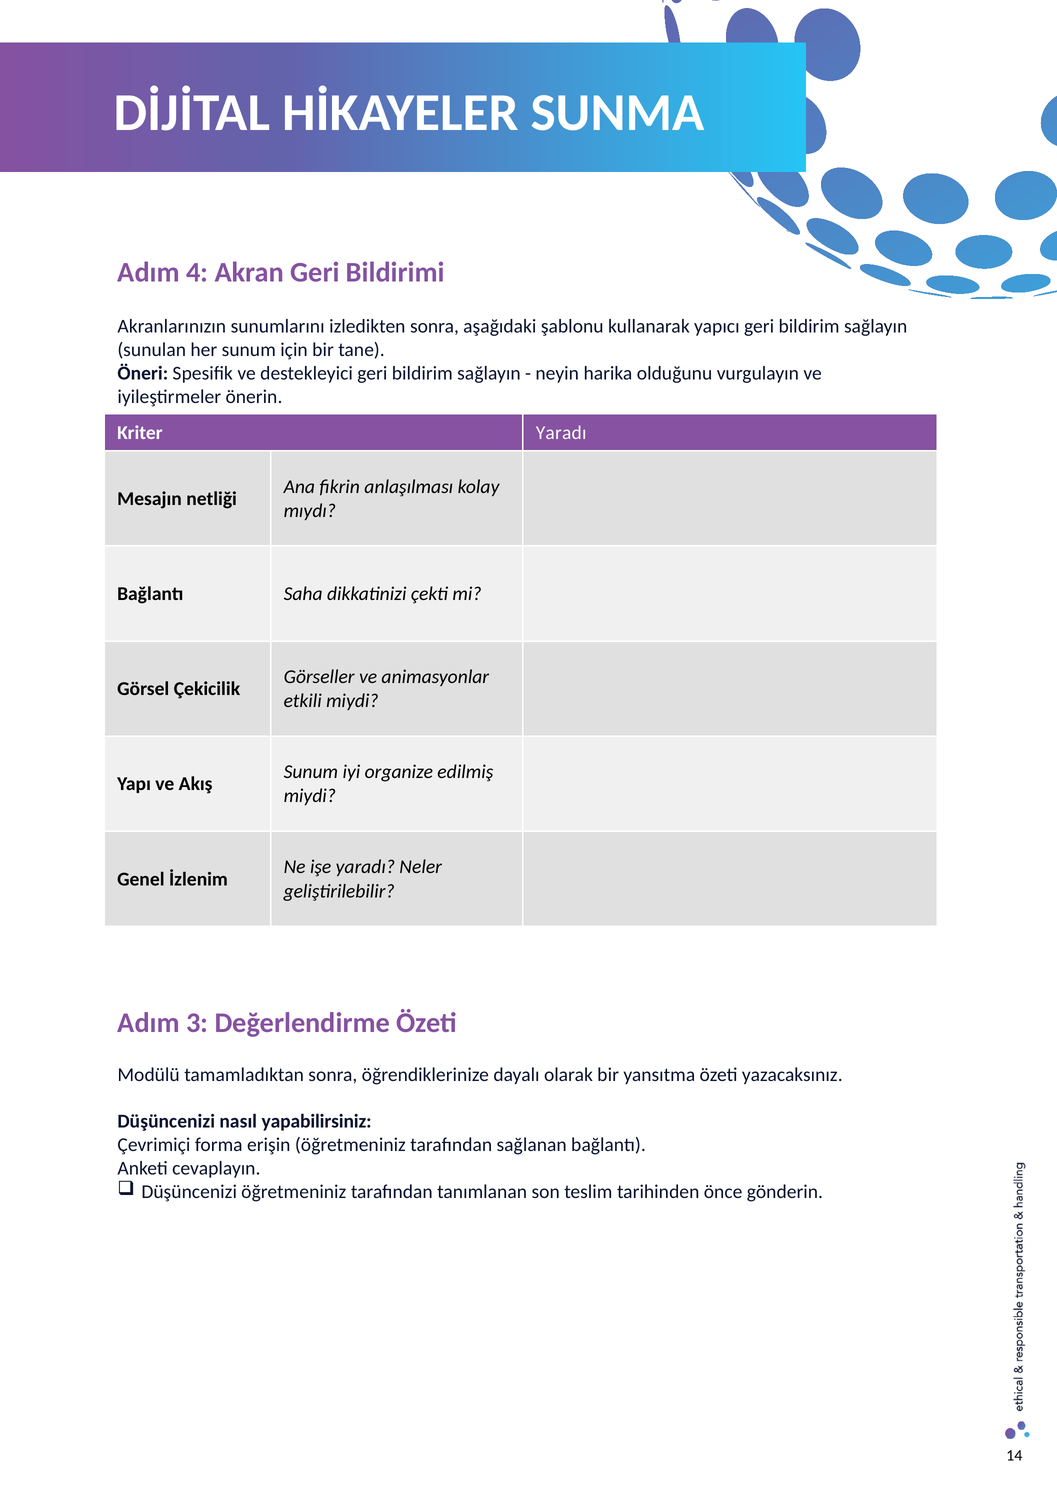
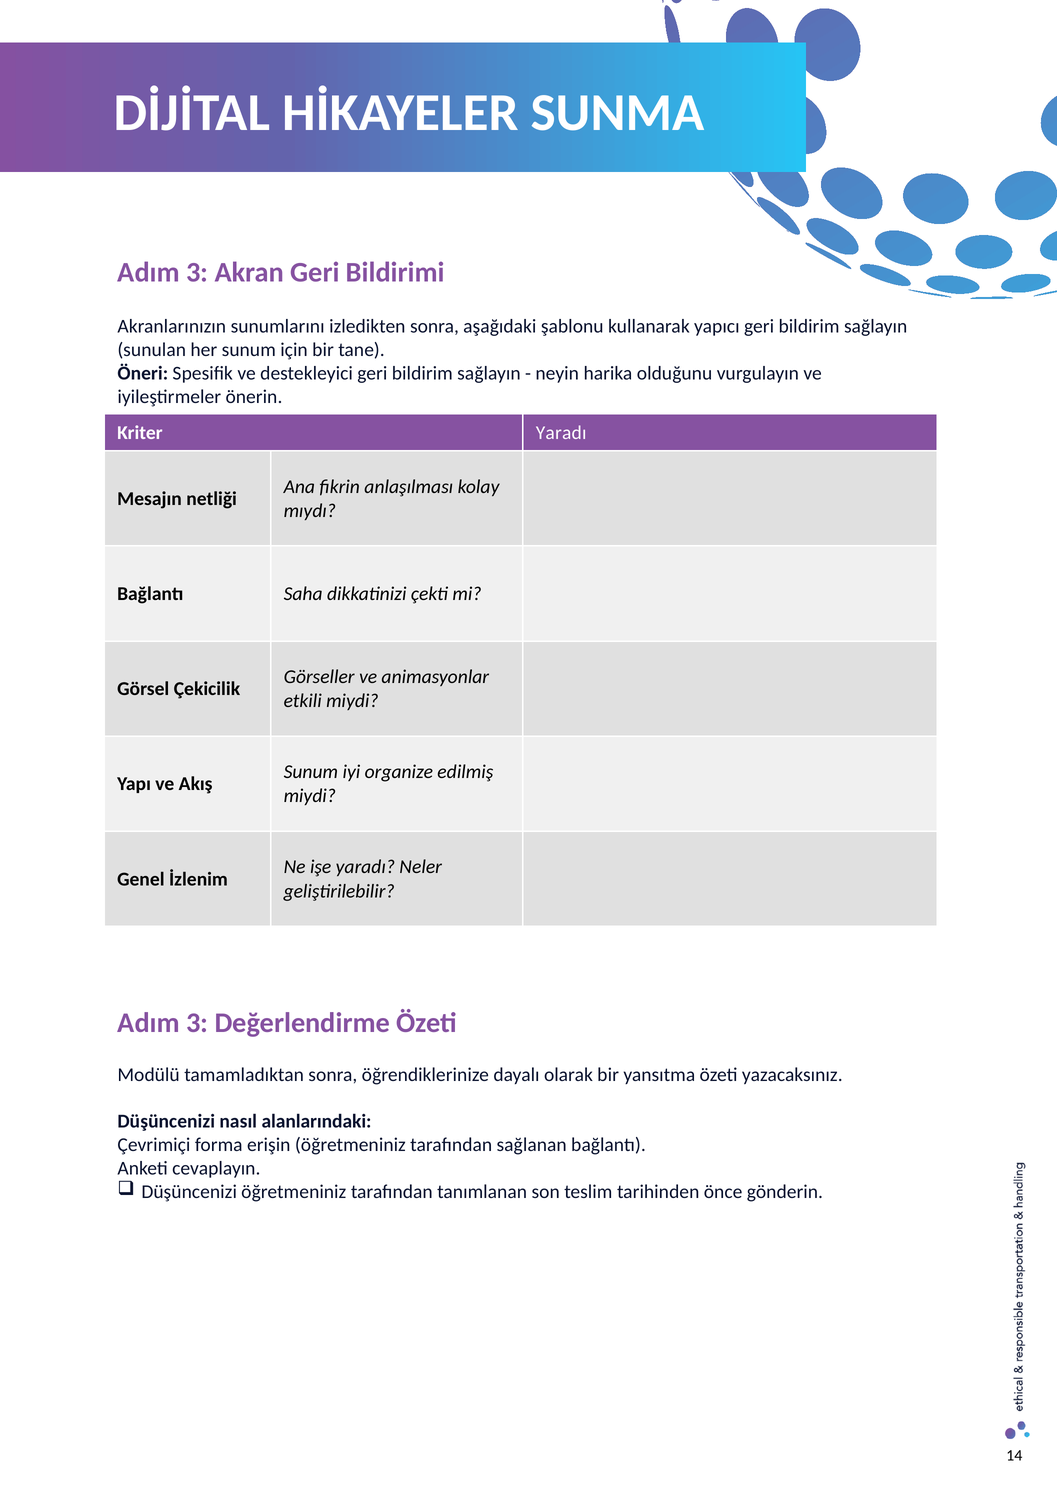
4 at (197, 272): 4 -> 3
yapabilirsiniz: yapabilirsiniz -> alanlarındaki
